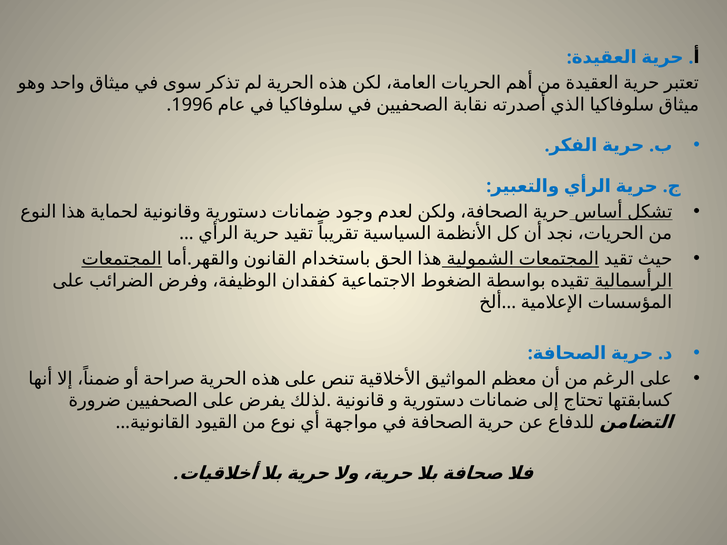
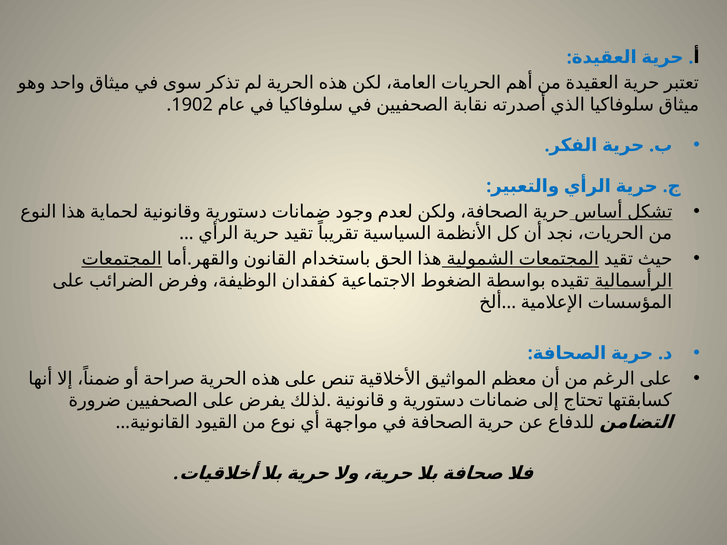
1996: 1996 -> 1902
